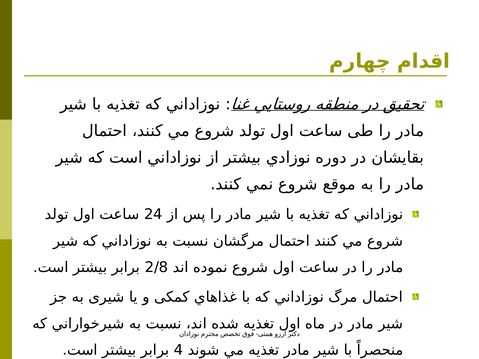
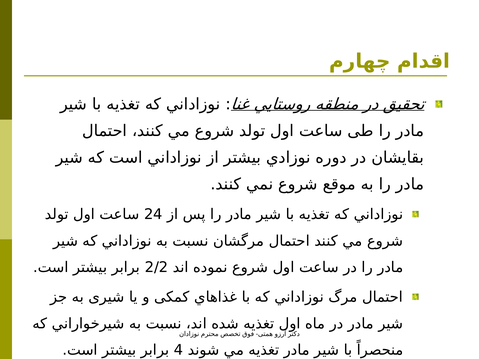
2/8: 2/8 -> 2/2
